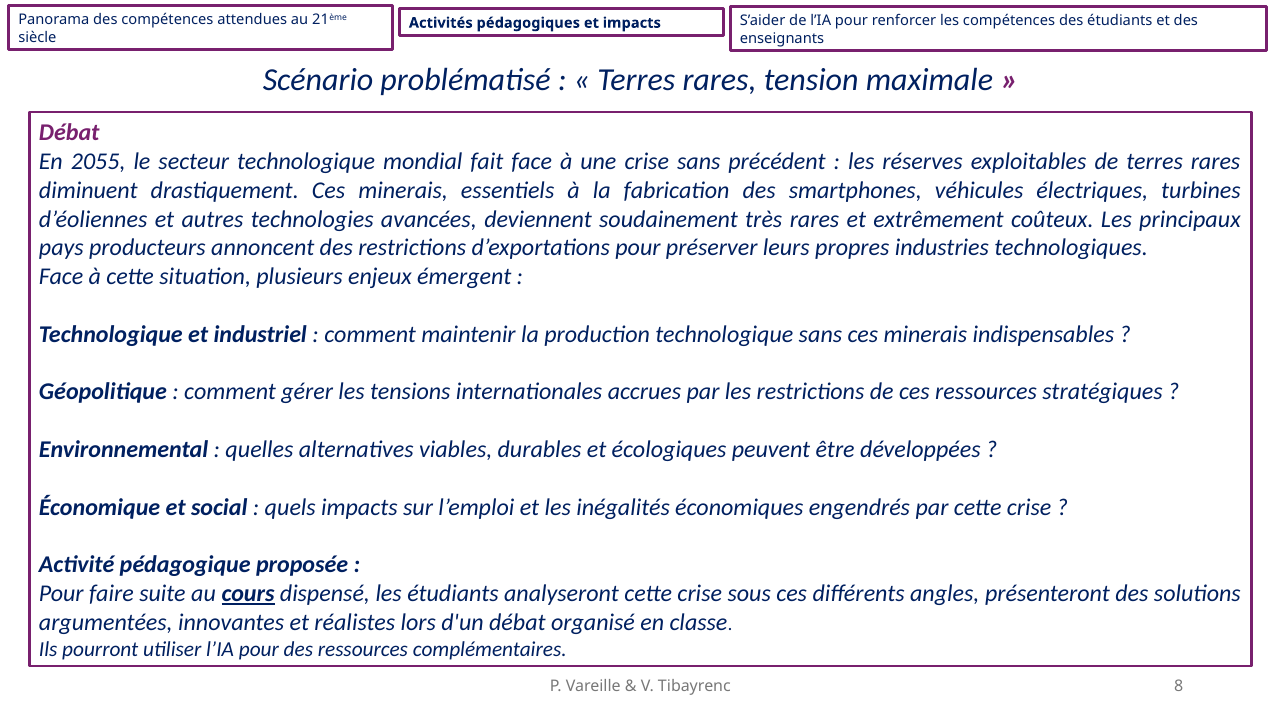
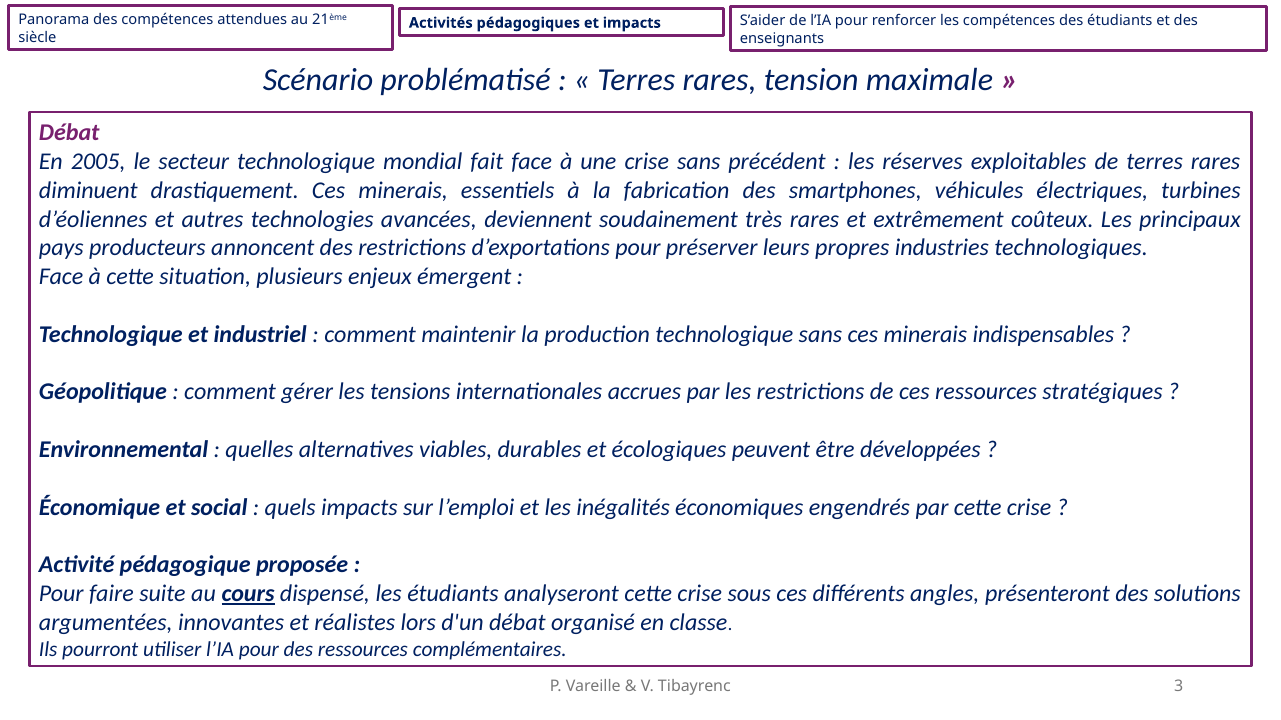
2055: 2055 -> 2005
8: 8 -> 3
